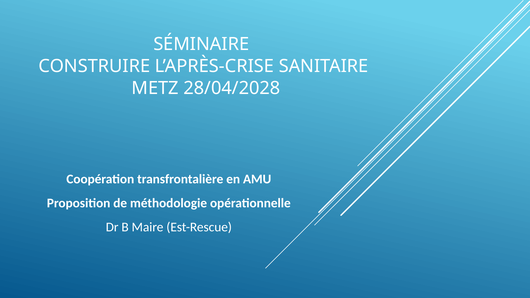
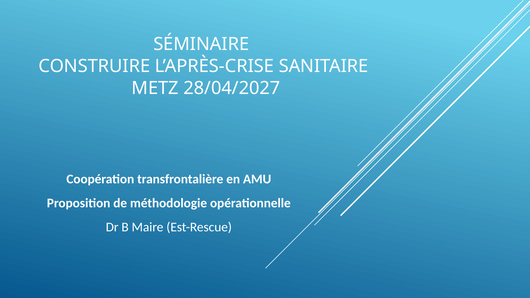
28/04/2028: 28/04/2028 -> 28/04/2027
